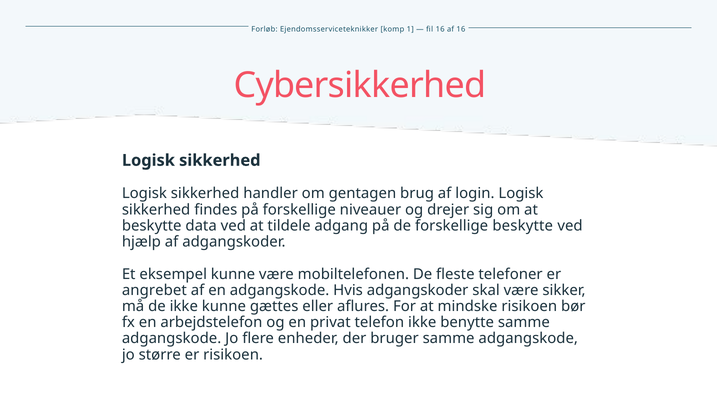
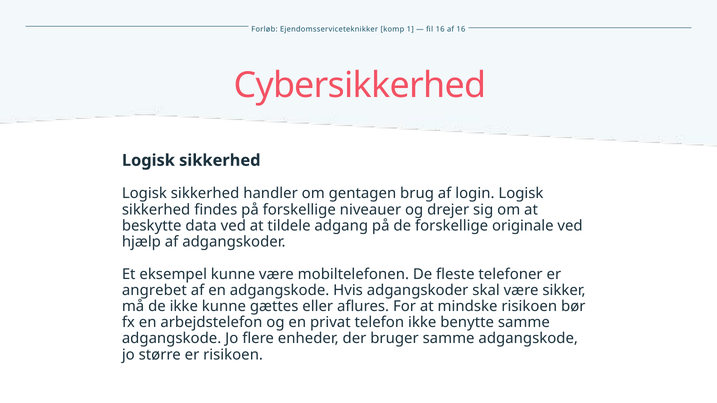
forskellige beskytte: beskytte -> originale
